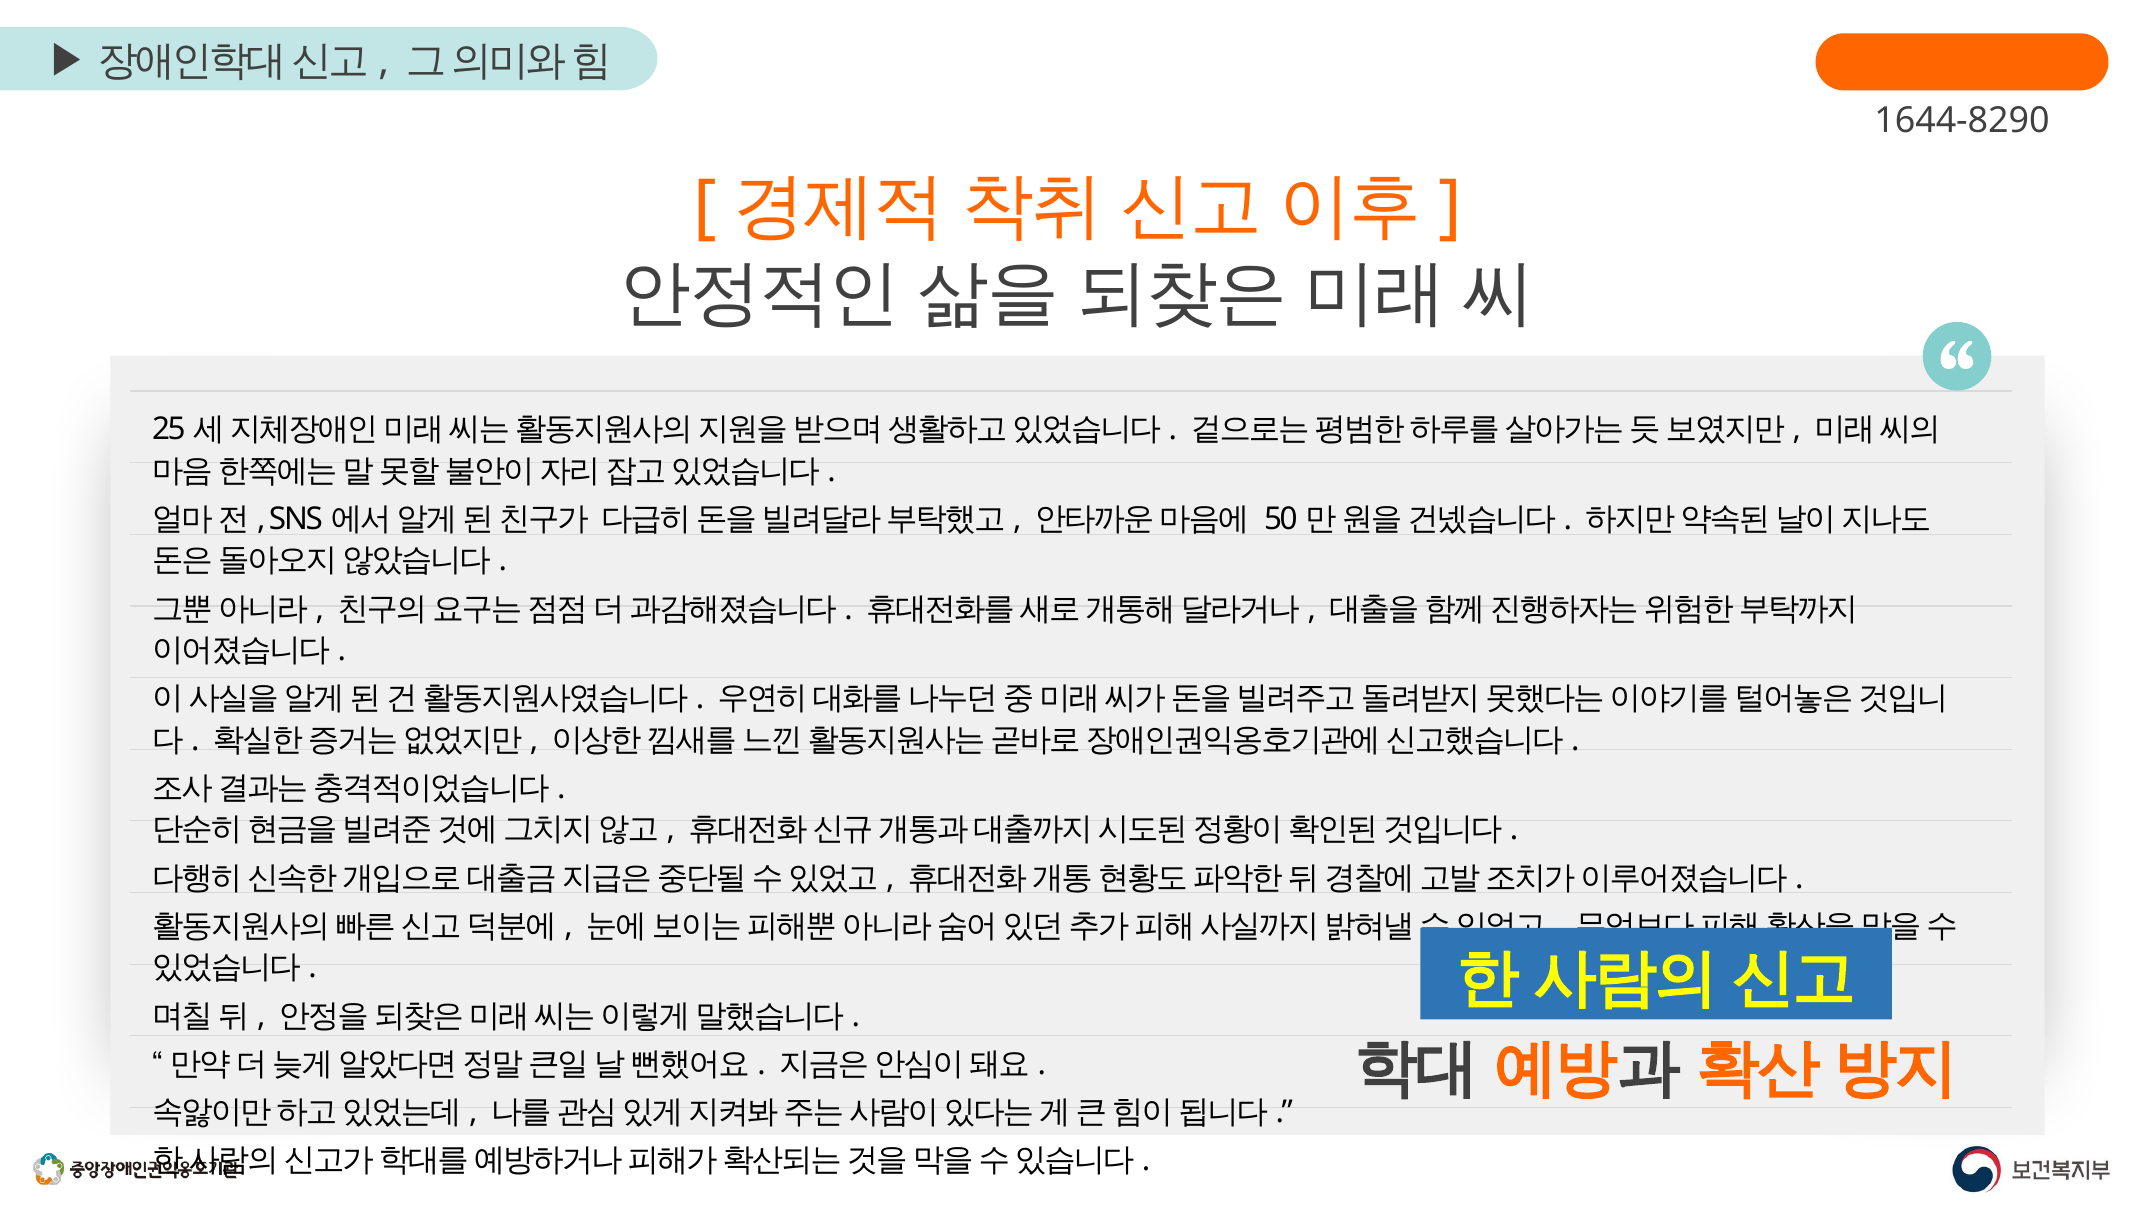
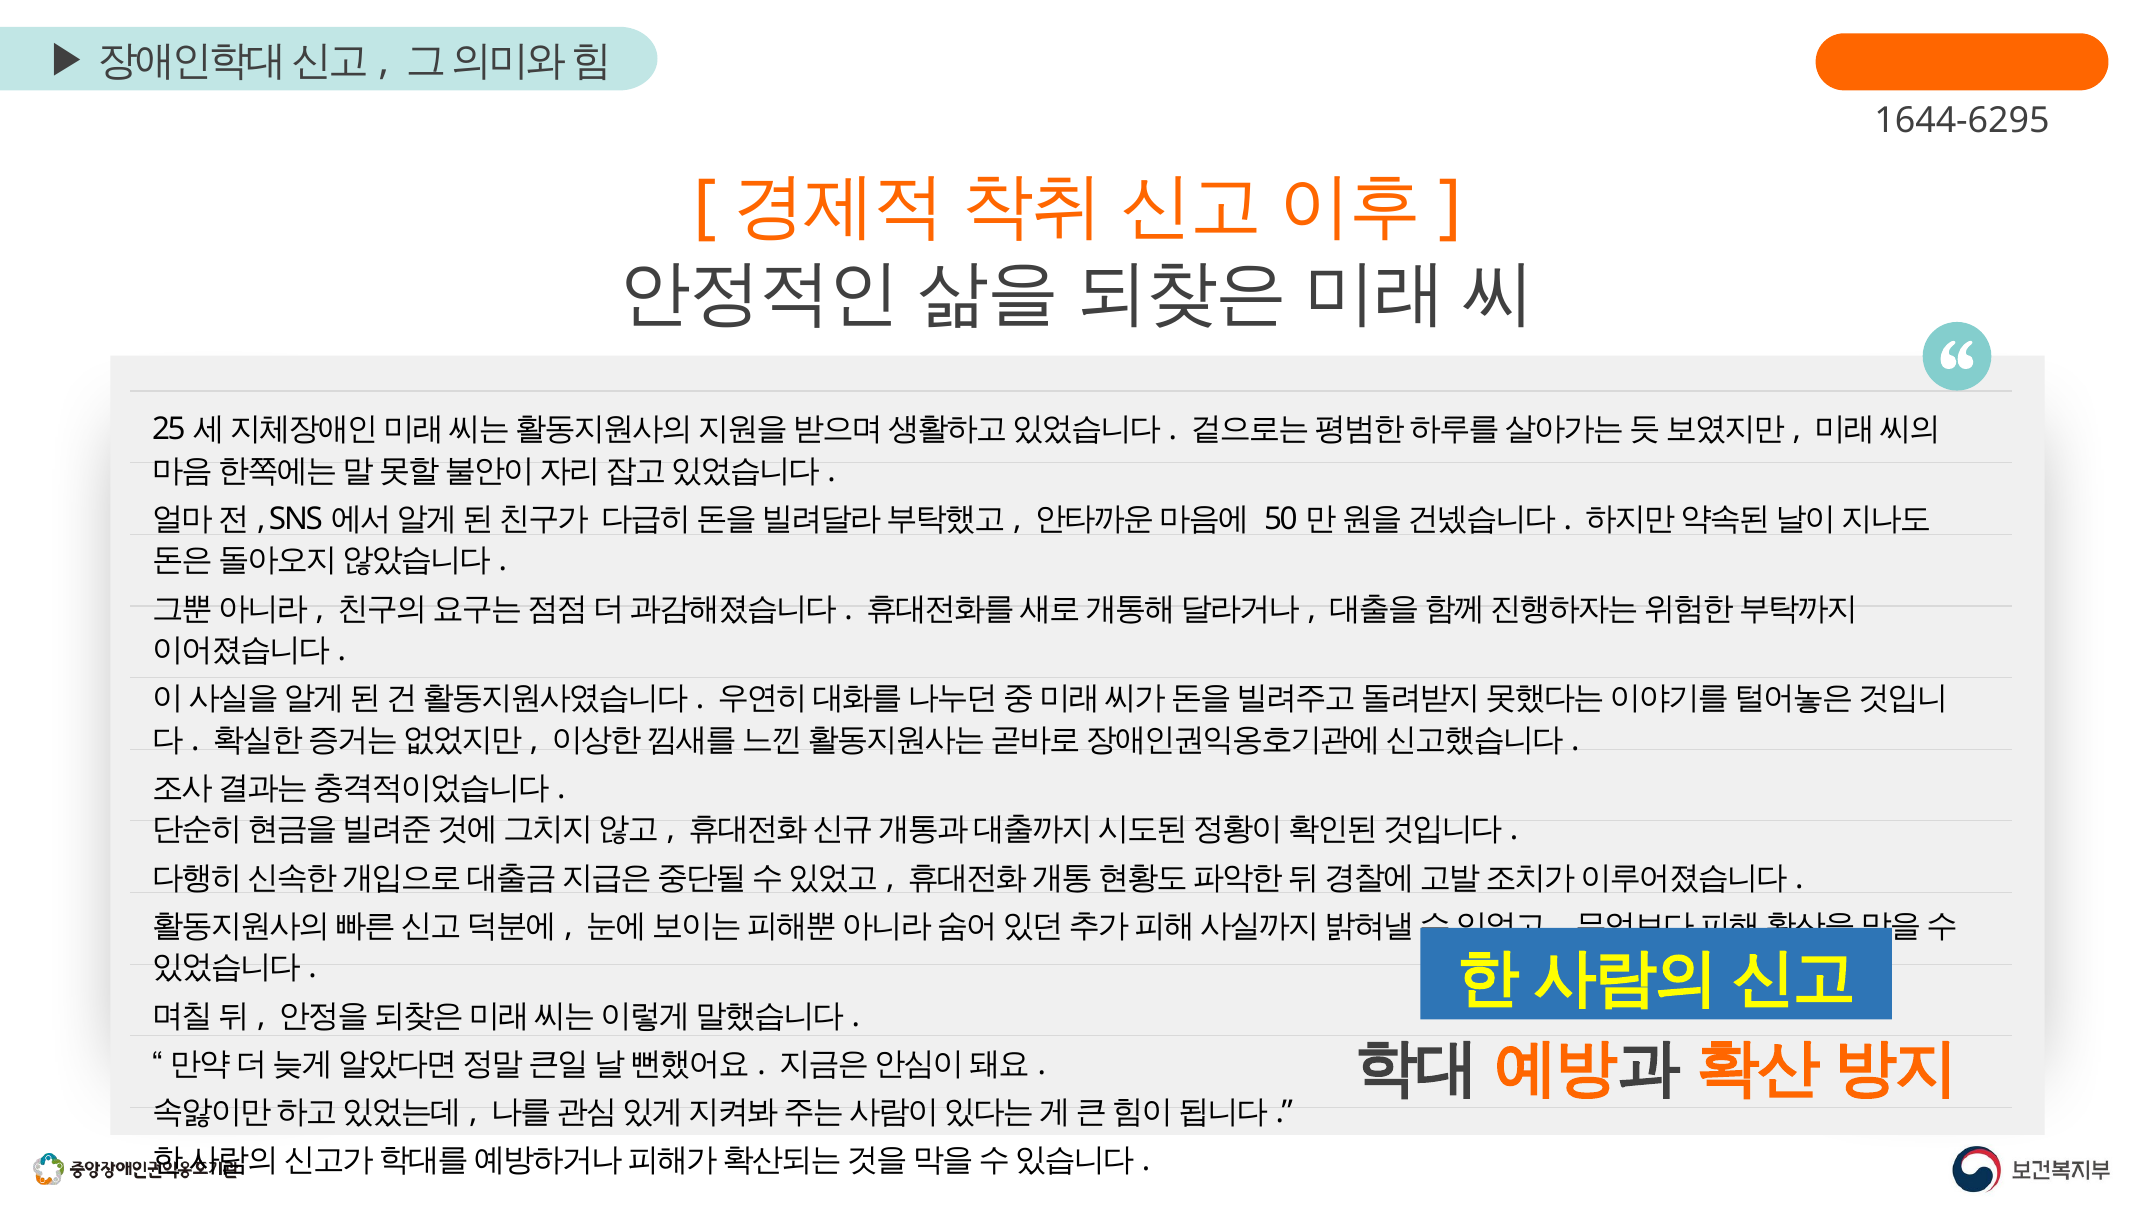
1644-8290: 1644-8290 -> 1644-6295
